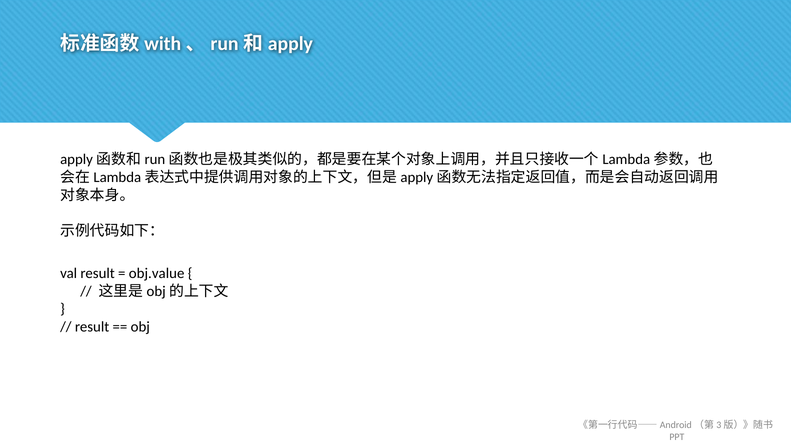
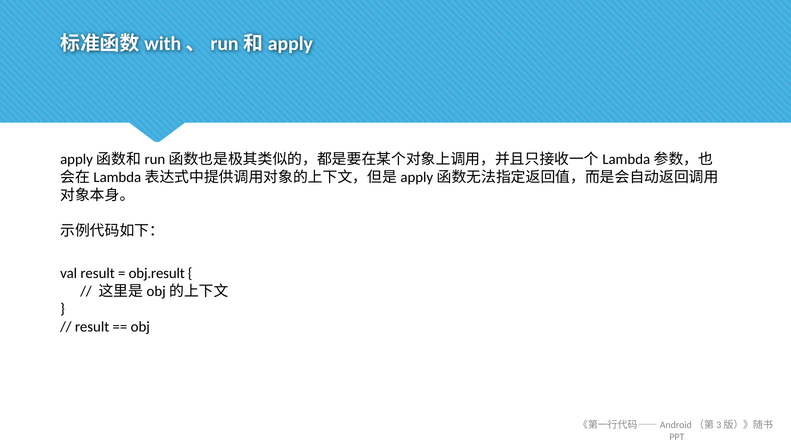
obj.value: obj.value -> obj.result
